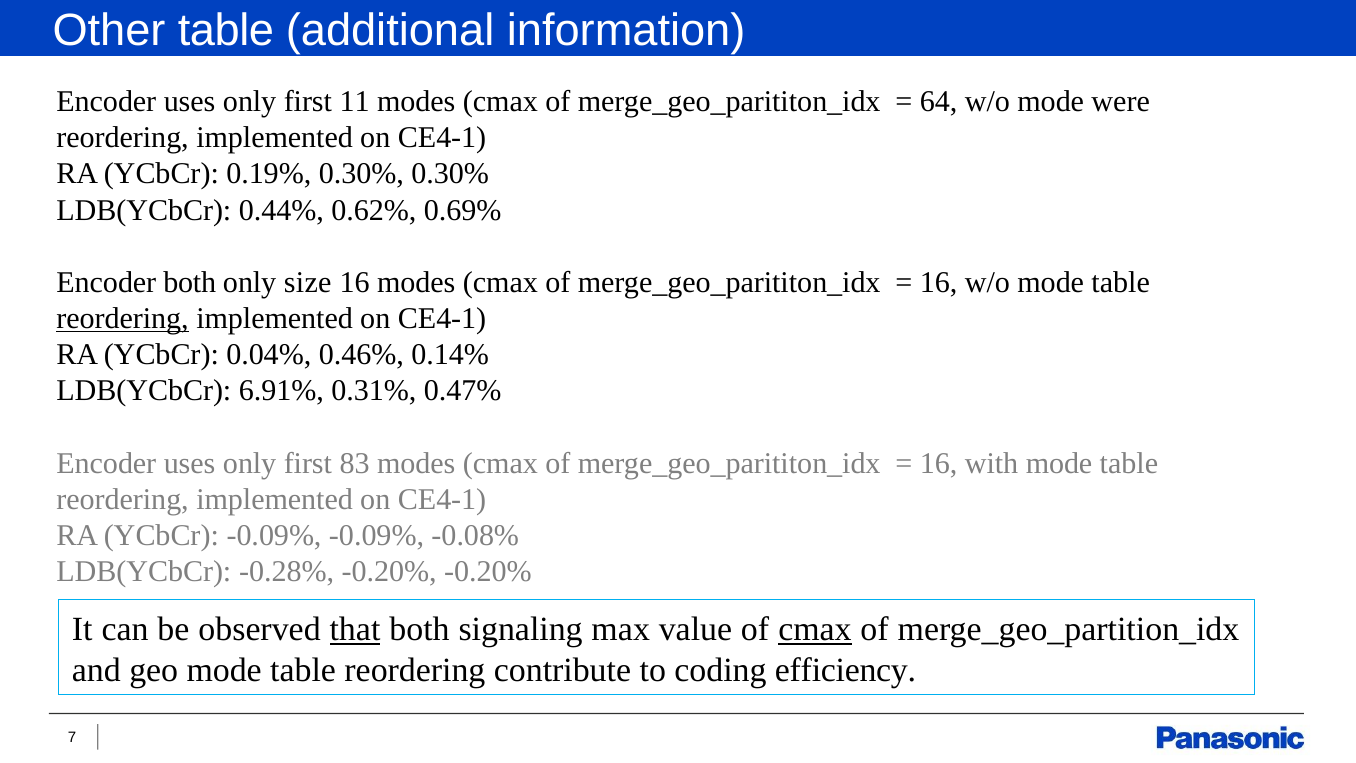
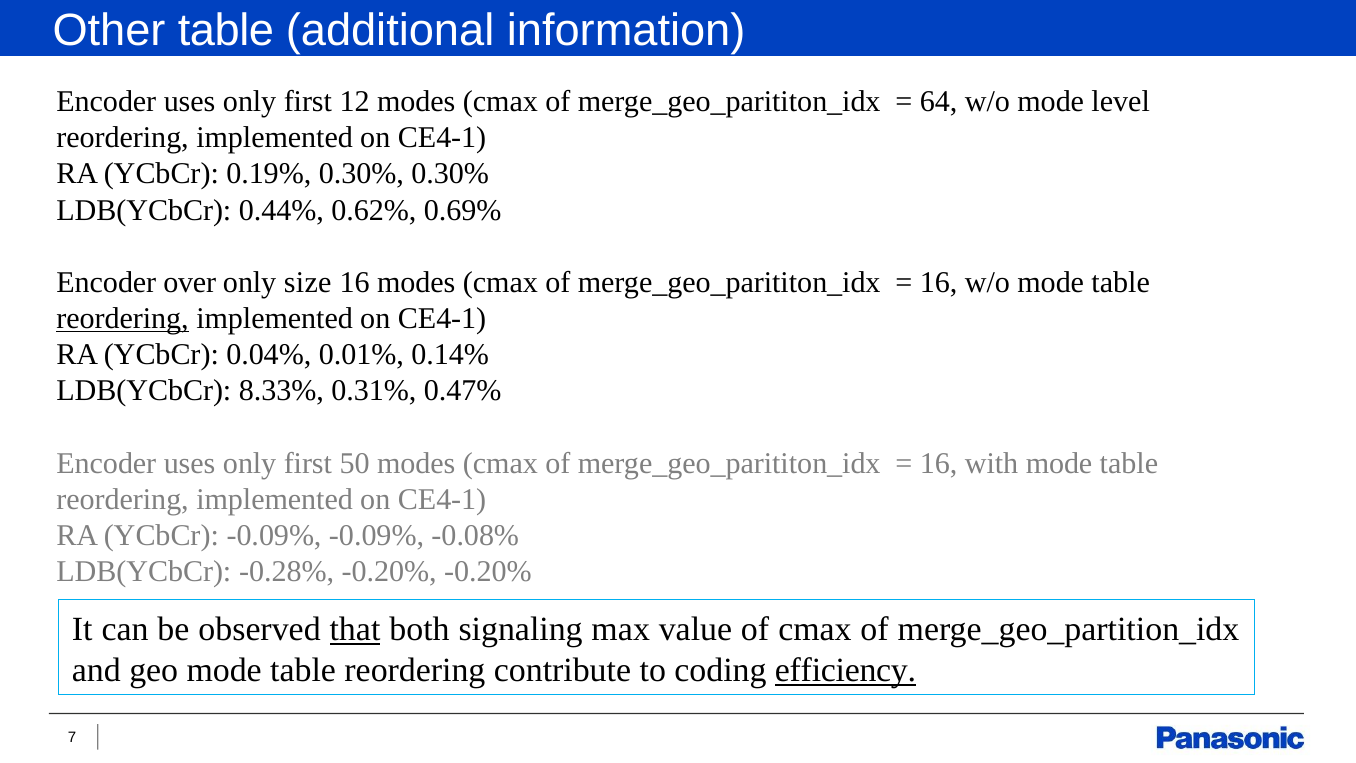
11: 11 -> 12
were: were -> level
Encoder both: both -> over
0.46%: 0.46% -> 0.01%
6.91%: 6.91% -> 8.33%
83: 83 -> 50
cmax at (815, 629) underline: present -> none
efficiency underline: none -> present
